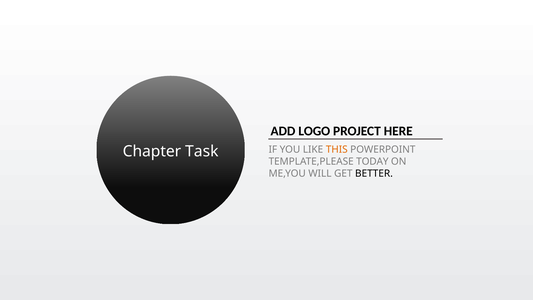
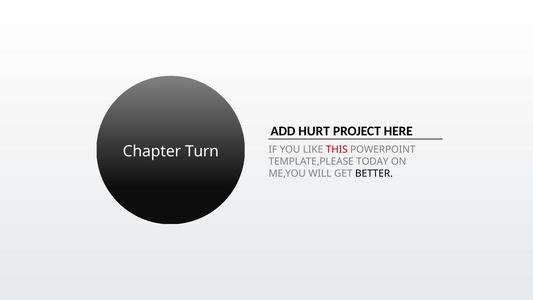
LOGO: LOGO -> HURT
THIS colour: orange -> red
Task: Task -> Turn
